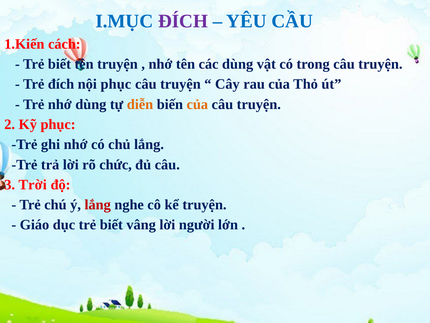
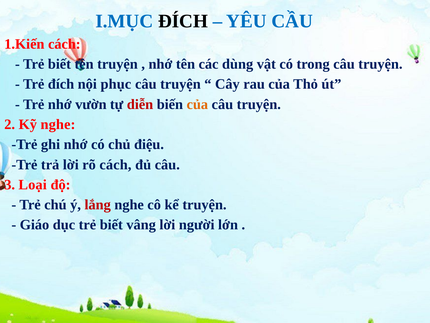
ĐÍCH at (183, 21) colour: purple -> black
nhớ dùng: dùng -> vườn
diễn colour: orange -> red
Kỹ phục: phục -> nghe
chủ lắng: lắng -> điệu
rõ chức: chức -> cách
Trời: Trời -> Loại
